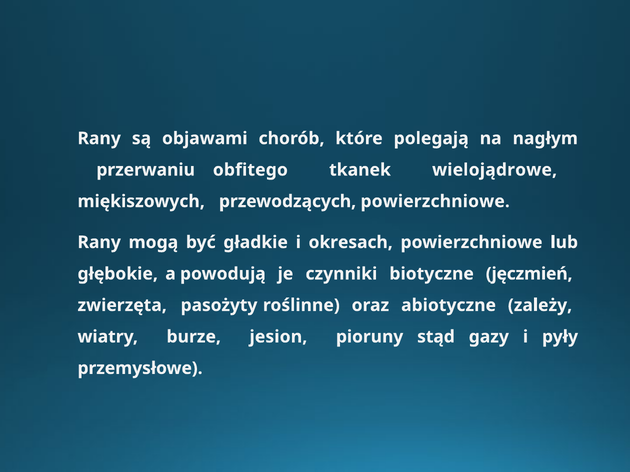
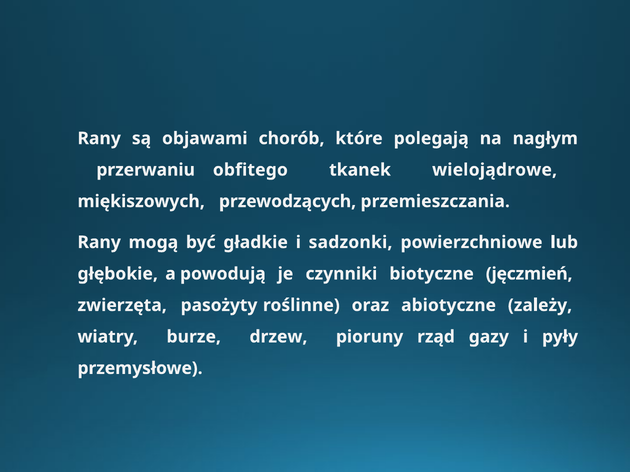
przewodzących powierzchniowe: powierzchniowe -> przemieszczania
okresach: okresach -> sadzonki
jesion: jesion -> drzew
stąd: stąd -> rząd
